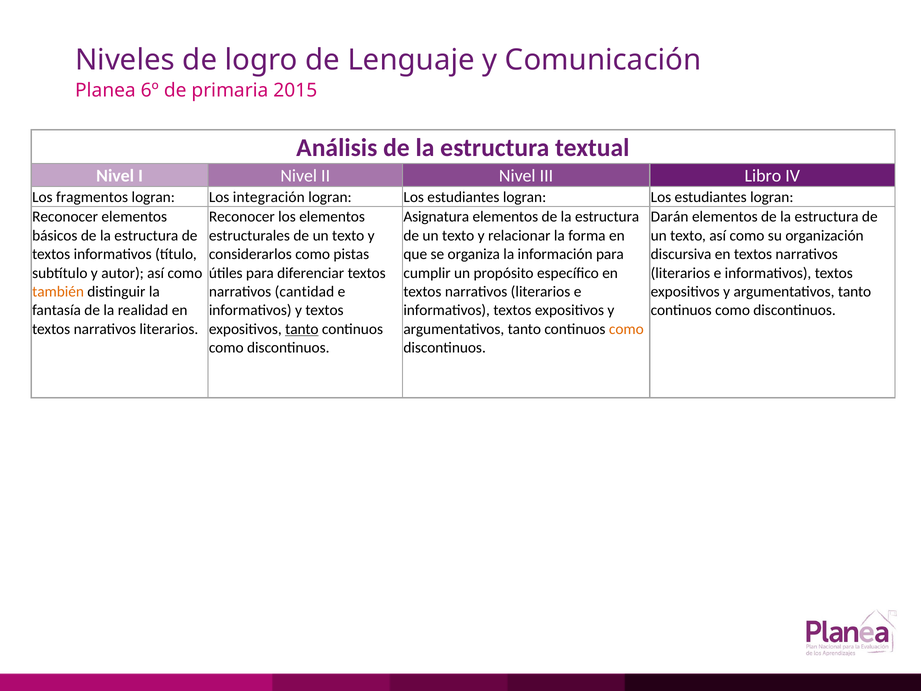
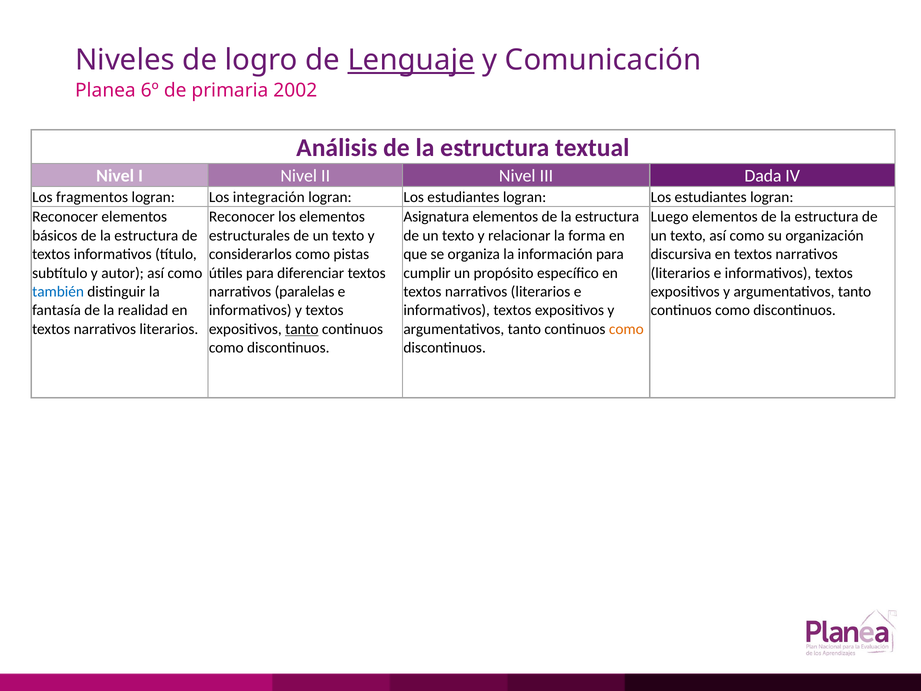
Lenguaje underline: none -> present
2015: 2015 -> 2002
Libro: Libro -> Dada
Darán: Darán -> Luego
también colour: orange -> blue
cantidad: cantidad -> paralelas
